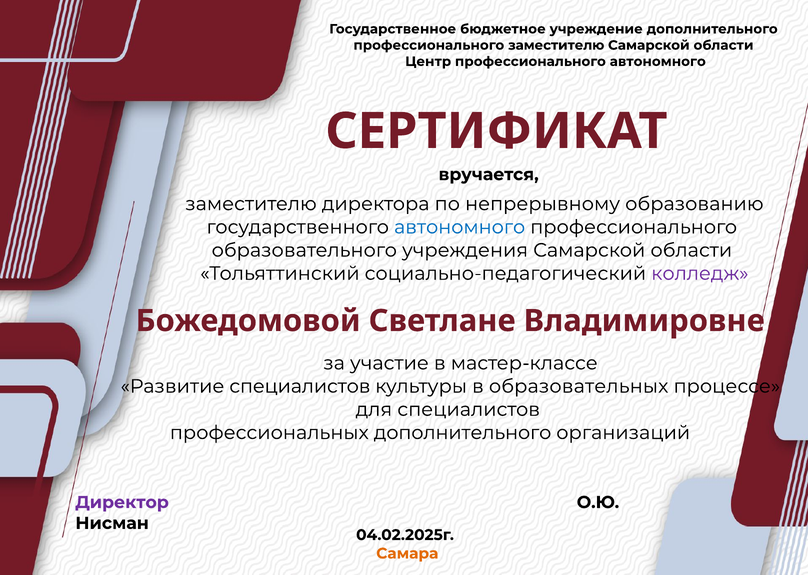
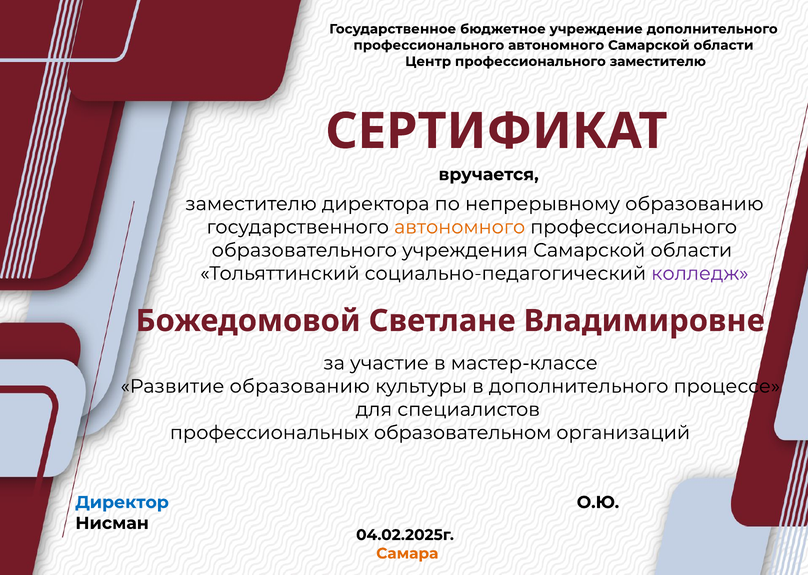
профессионального заместителю: заместителю -> автономного
профессионального автономного: автономного -> заместителю
автономного at (460, 227) colour: blue -> orange
Развитие специалистов: специалистов -> образованию
в образовательных: образовательных -> дополнительного
профессиональных дополнительного: дополнительного -> образовательном
Директор colour: purple -> blue
